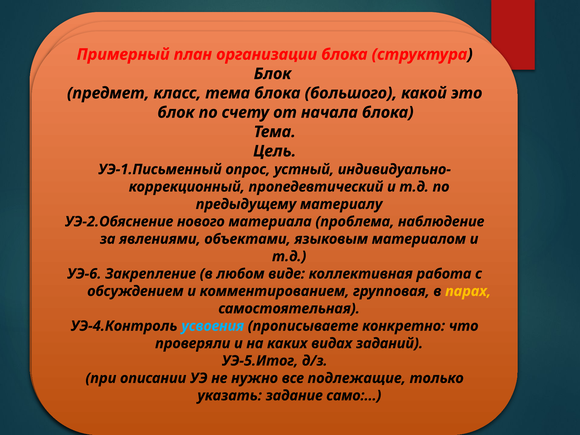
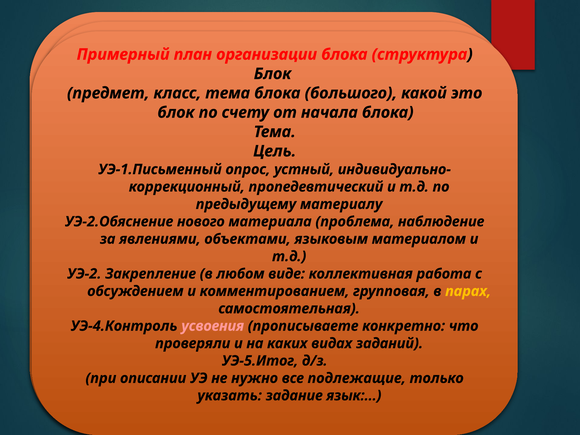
УЭ-6: УЭ-6 -> УЭ-2
усвоения colour: light blue -> pink
само:…: само:… -> язык:…
